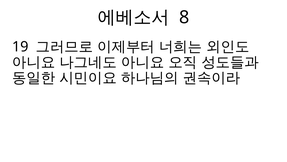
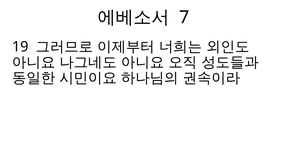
8: 8 -> 7
